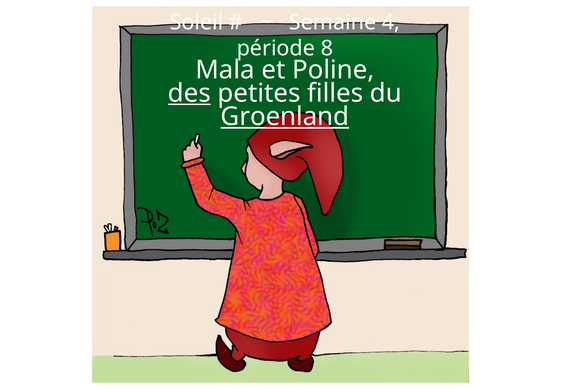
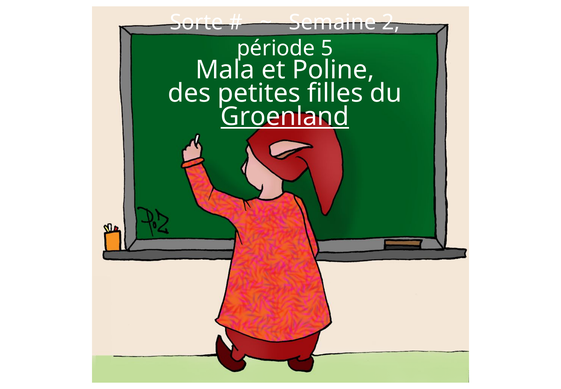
Soleil: Soleil -> Sorte
4: 4 -> 2
8: 8 -> 5
des underline: present -> none
